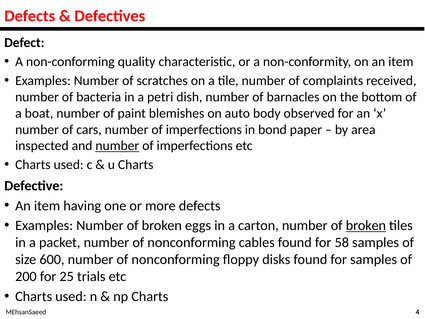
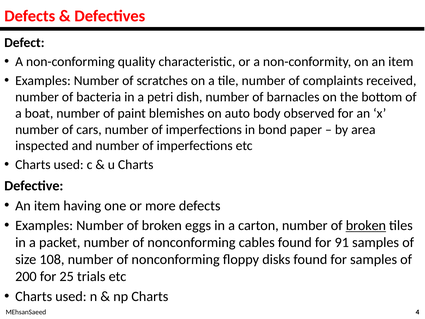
number at (117, 146) underline: present -> none
58: 58 -> 91
600: 600 -> 108
